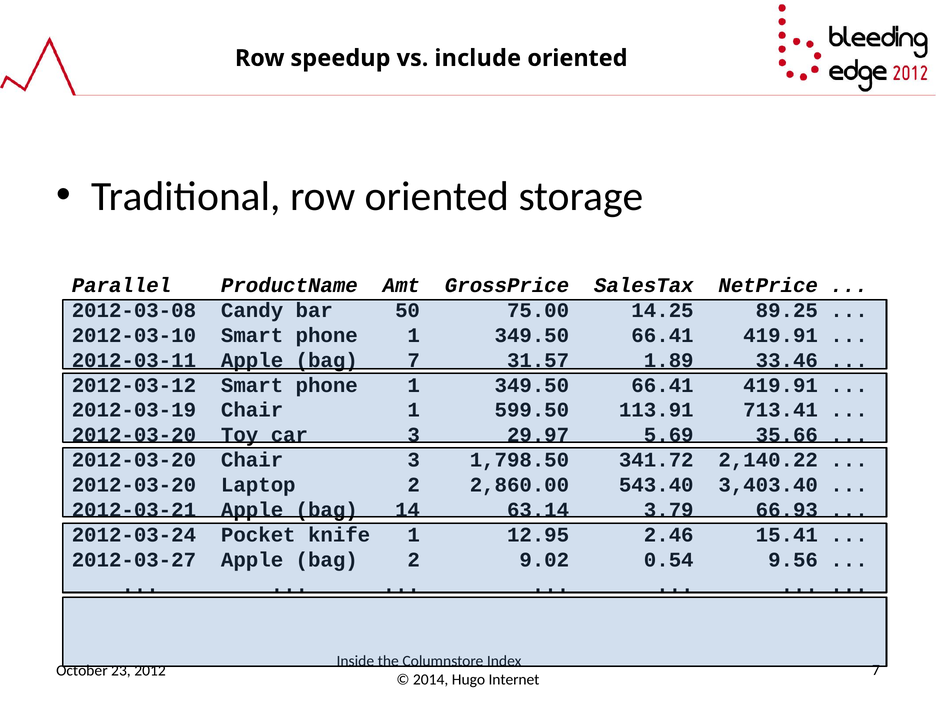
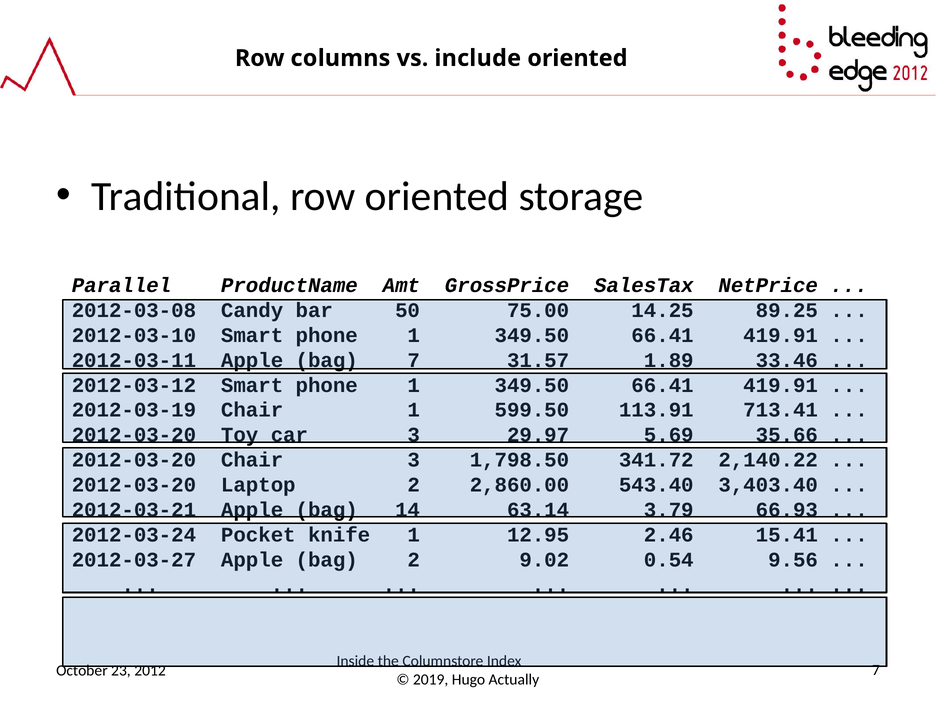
speedup: speedup -> columns
2014: 2014 -> 2019
Internet: Internet -> Actually
